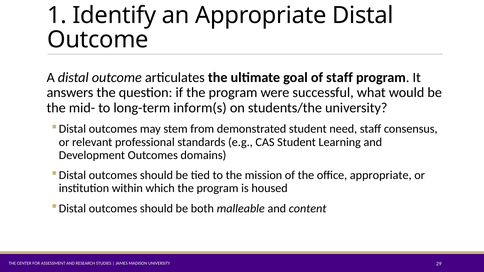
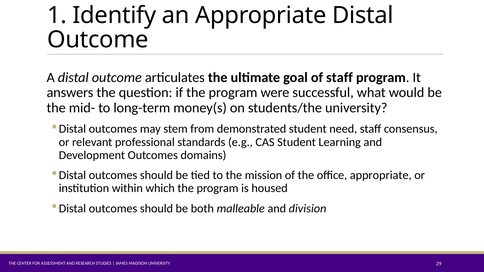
inform(s: inform(s -> money(s
content: content -> division
